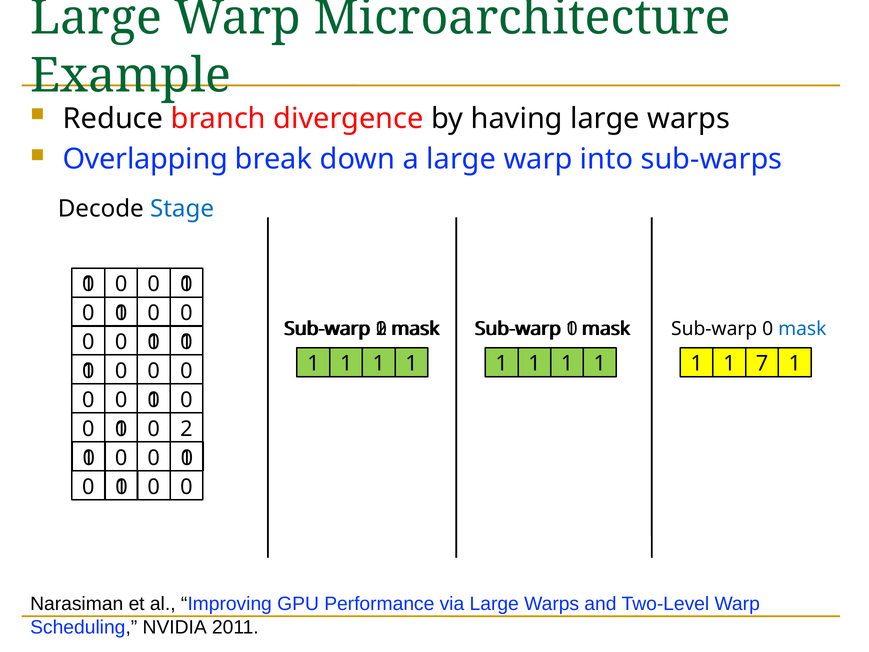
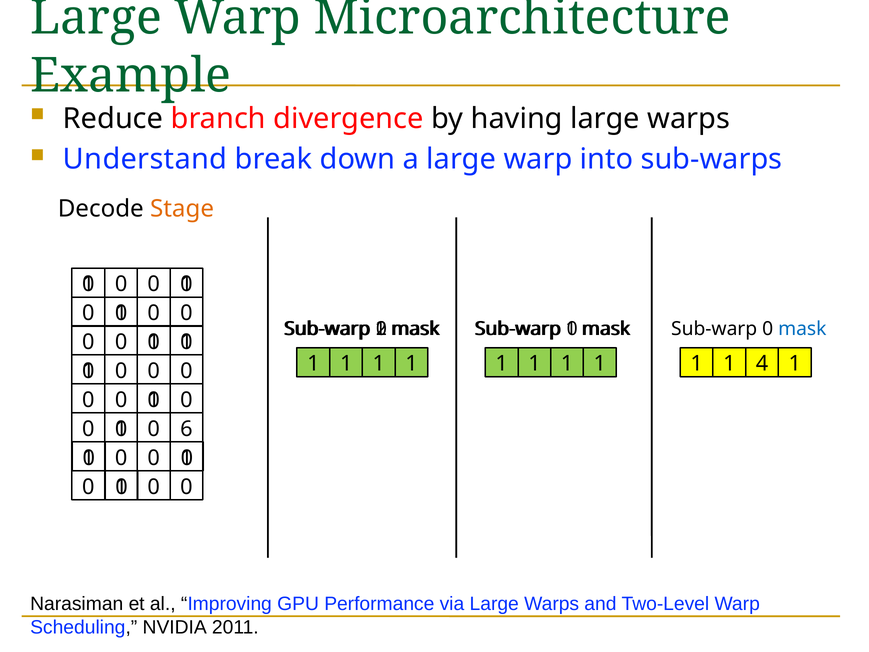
Overlapping: Overlapping -> Understand
Stage colour: blue -> orange
7: 7 -> 4
0 2: 2 -> 6
